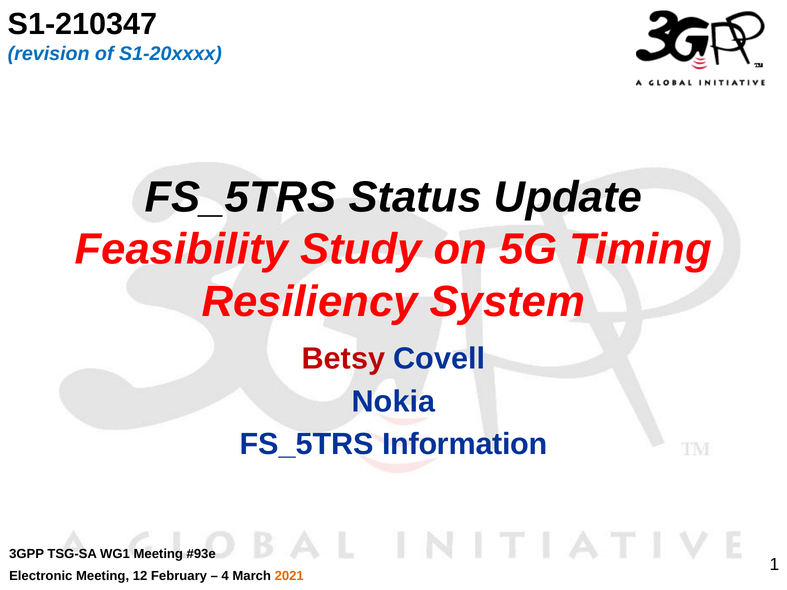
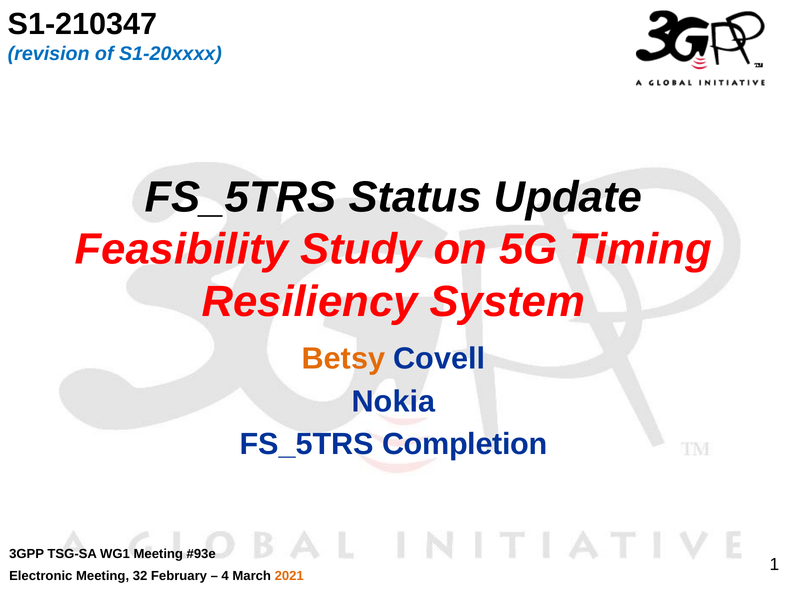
Betsy colour: red -> orange
Information: Information -> Completion
12: 12 -> 32
